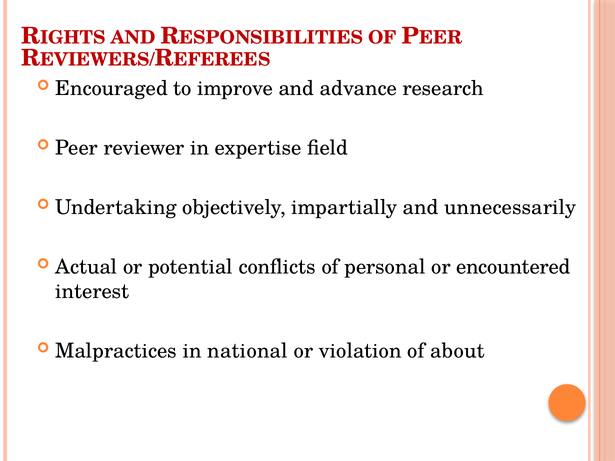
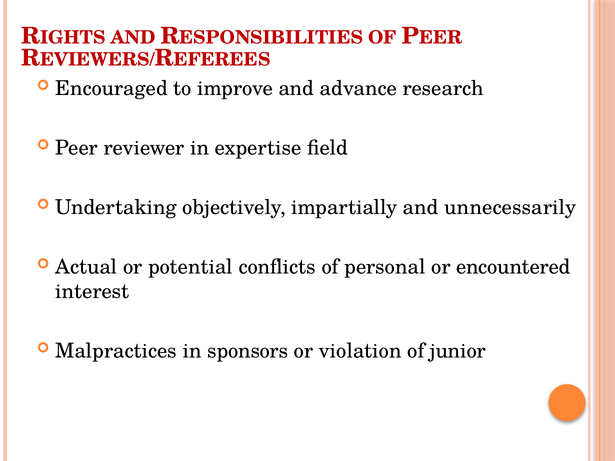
national: national -> sponsors
about: about -> junior
